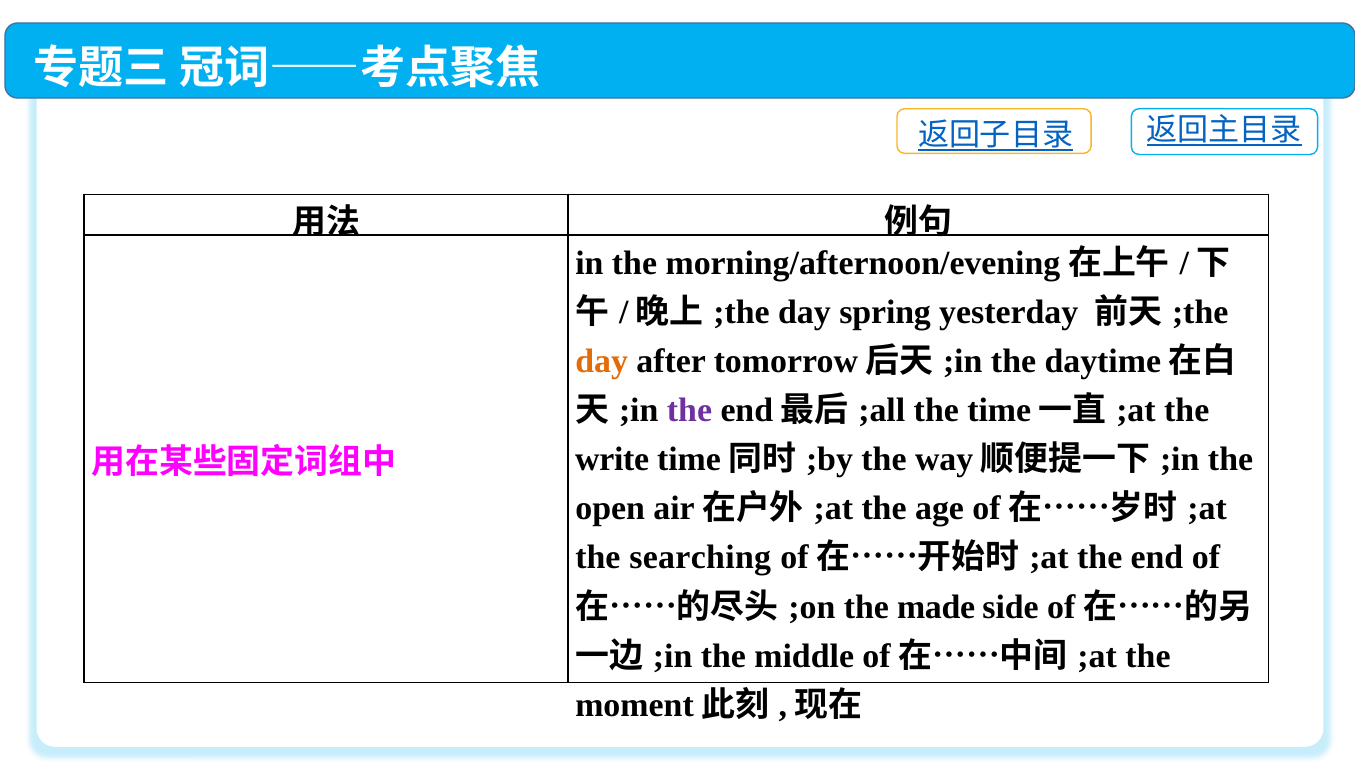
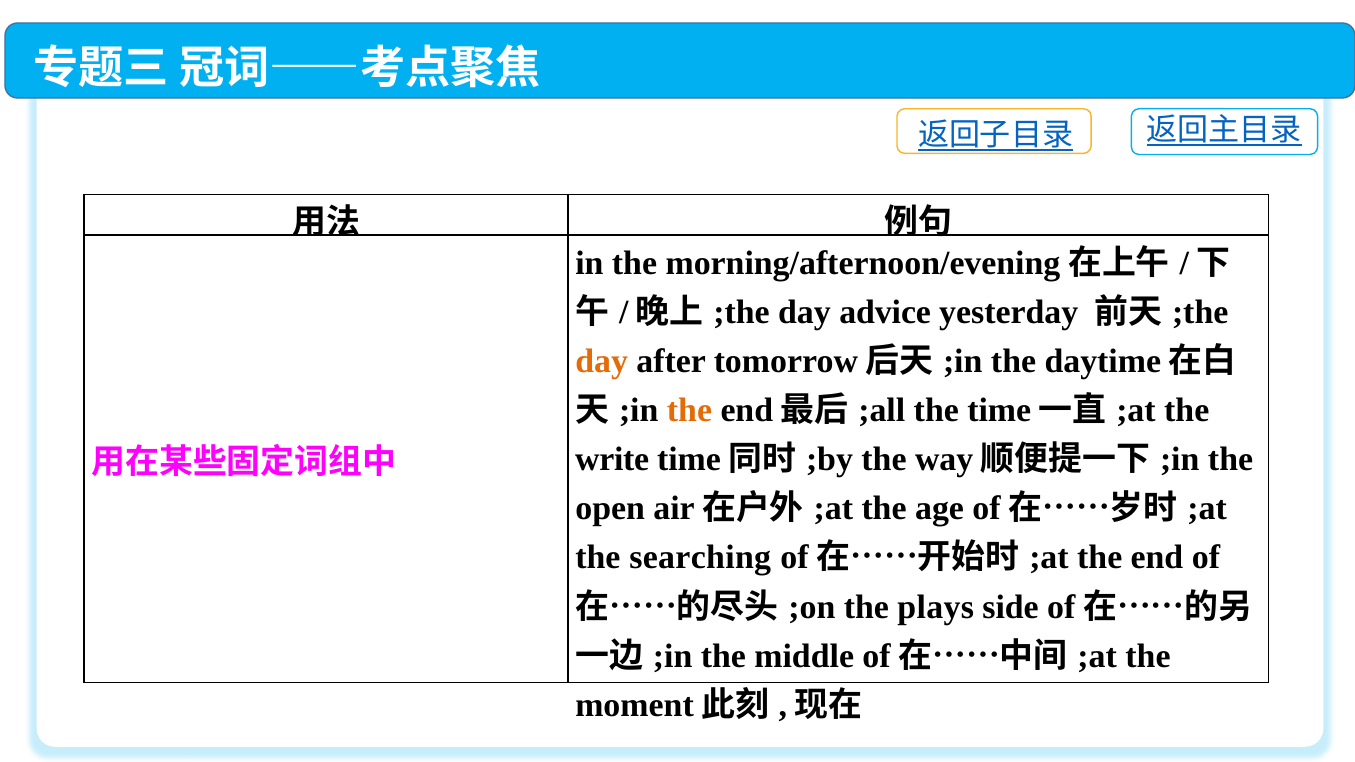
spring: spring -> advice
the at (690, 411) colour: purple -> orange
made: made -> plays
